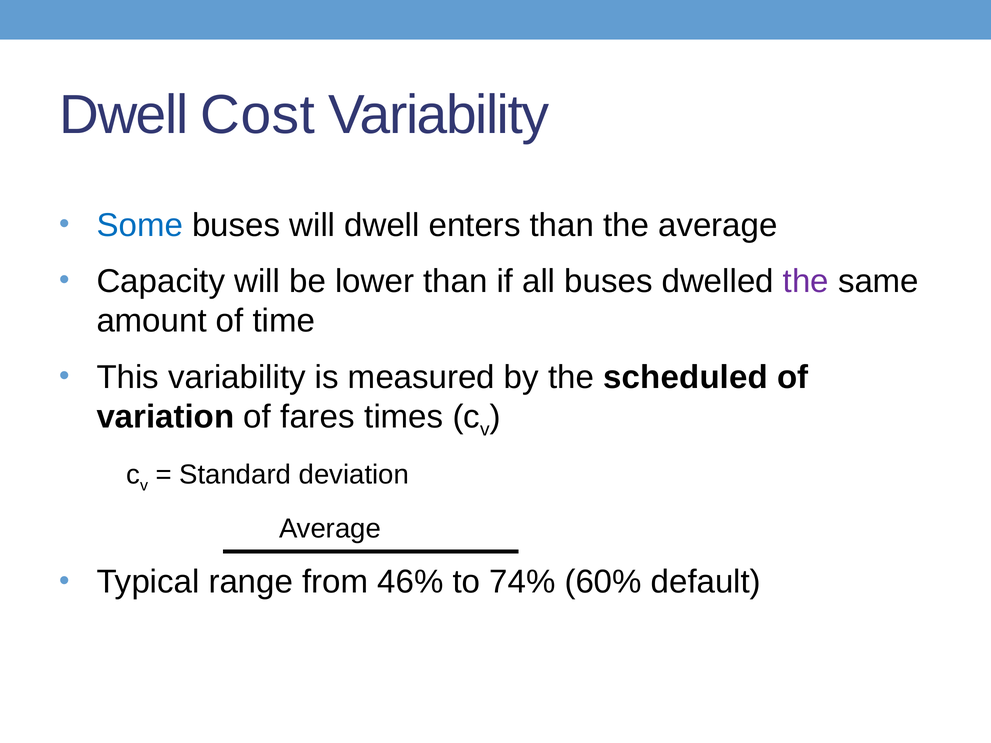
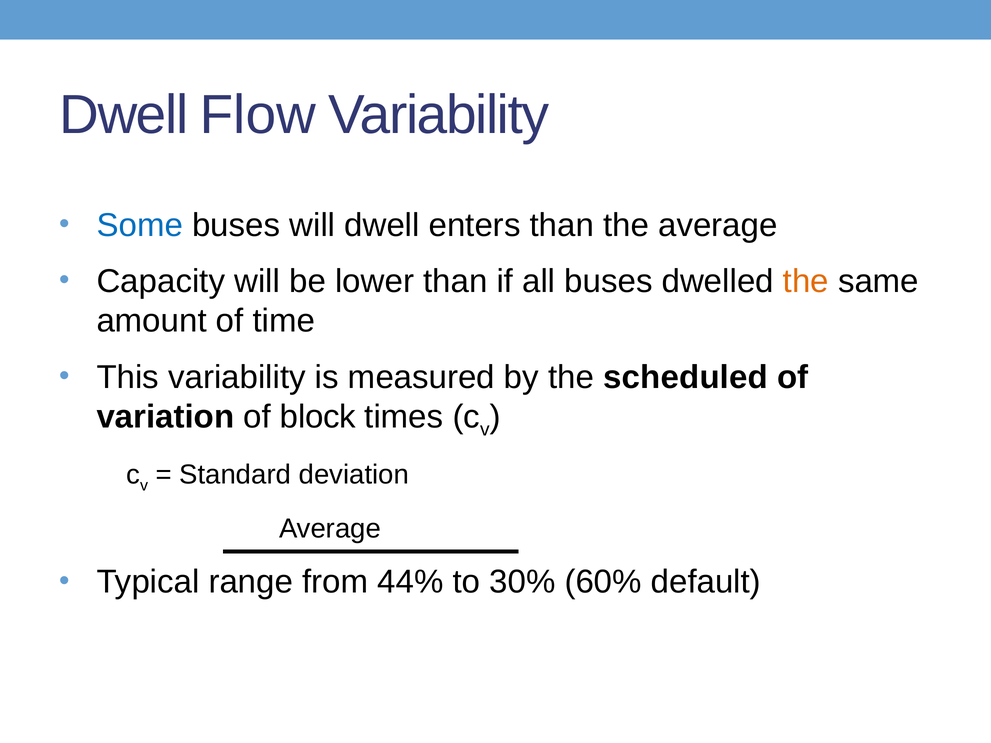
Cost: Cost -> Flow
the at (806, 281) colour: purple -> orange
fares: fares -> block
46%: 46% -> 44%
74%: 74% -> 30%
